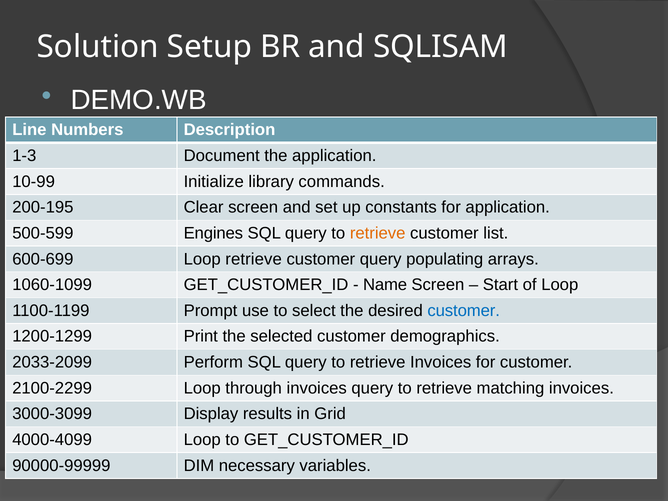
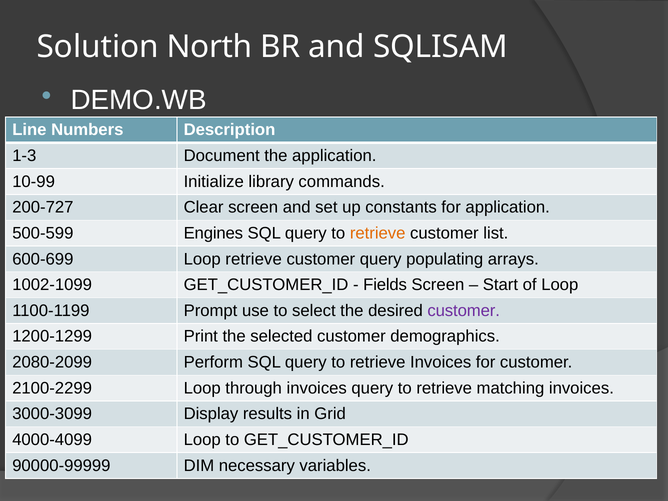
Setup: Setup -> North
200-195: 200-195 -> 200-727
1060-1099: 1060-1099 -> 1002-1099
Name: Name -> Fields
customer at (464, 311) colour: blue -> purple
2033-2099: 2033-2099 -> 2080-2099
